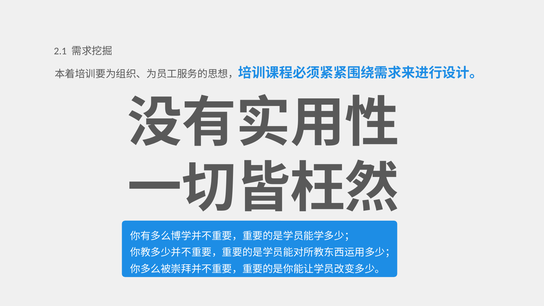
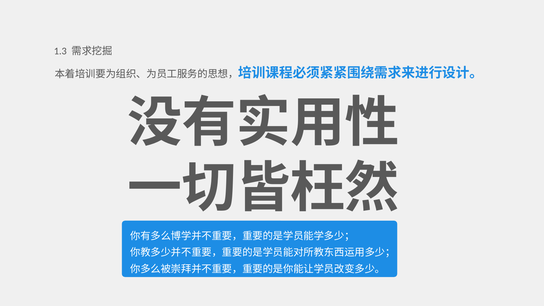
2.1: 2.1 -> 1.3
